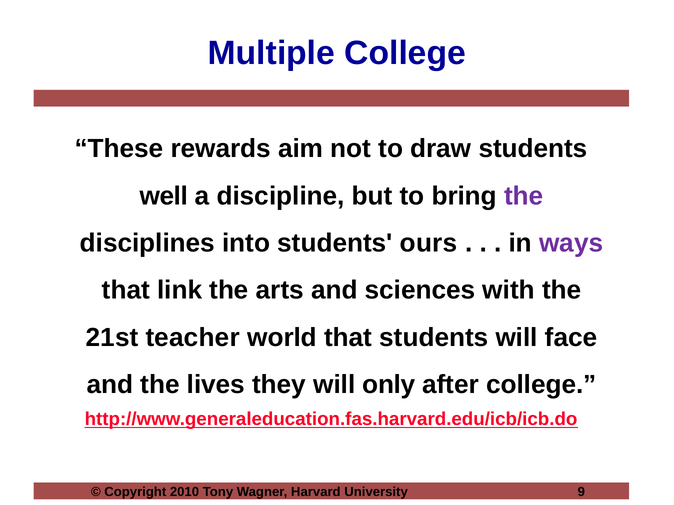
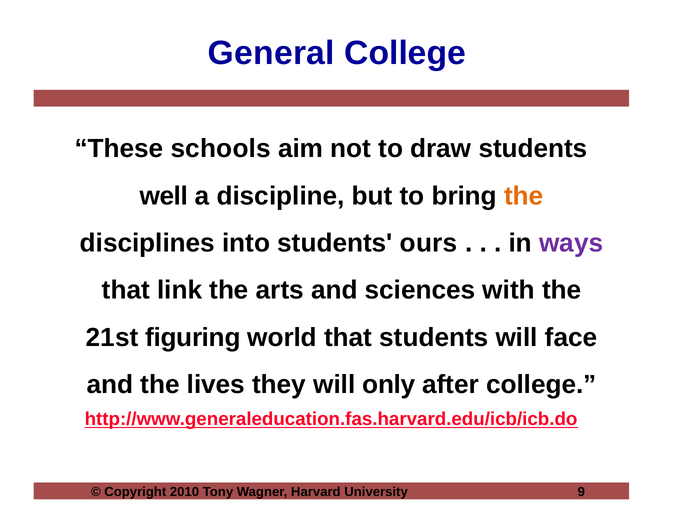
Multiple: Multiple -> General
rewards: rewards -> schools
the at (524, 196) colour: purple -> orange
teacher: teacher -> figuring
